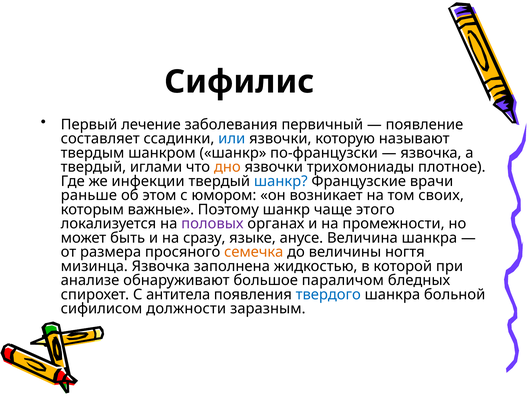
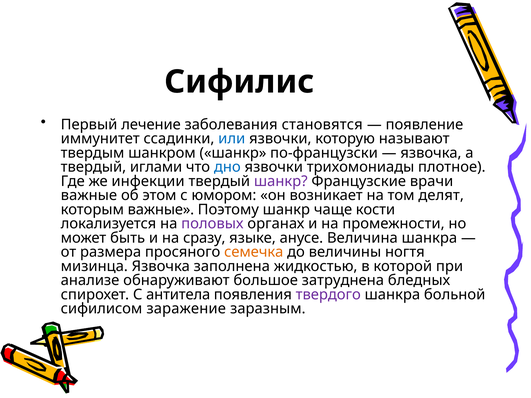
первичный: первичный -> становятся
составляет: составляет -> иммунитет
дно colour: orange -> blue
шанкр at (281, 181) colour: blue -> purple
раньше at (89, 195): раньше -> важные
своих: своих -> делят
этого: этого -> кости
параличом: параличом -> затруднена
твердого colour: blue -> purple
должности: должности -> заражение
